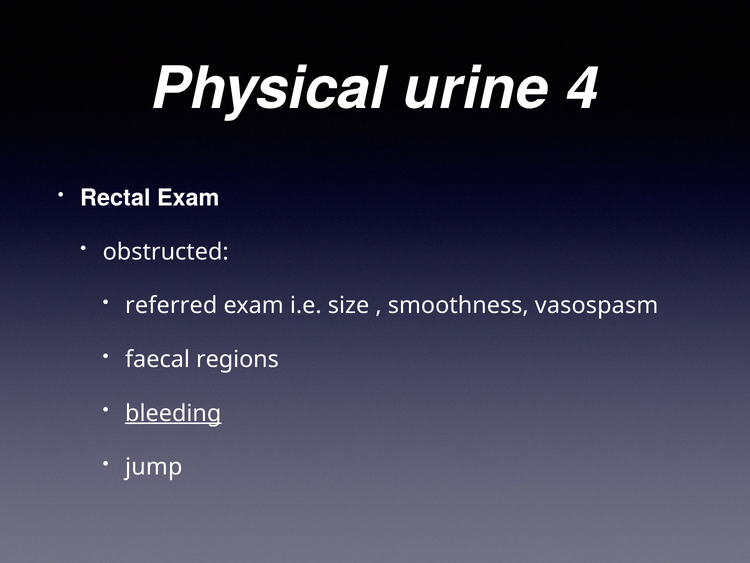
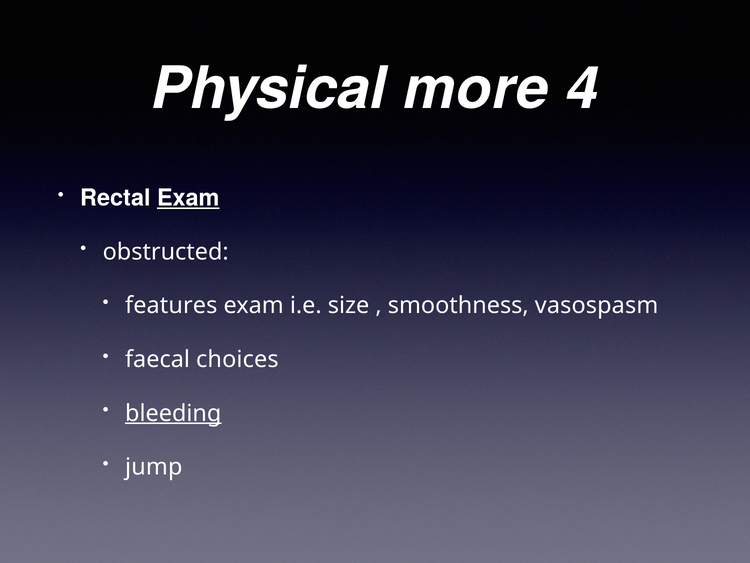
urine: urine -> more
Exam at (188, 198) underline: none -> present
referred: referred -> features
regions: regions -> choices
